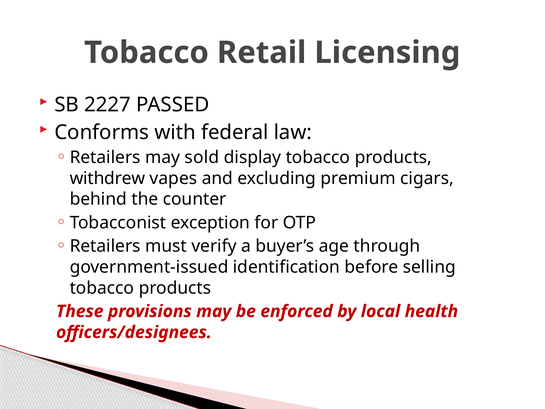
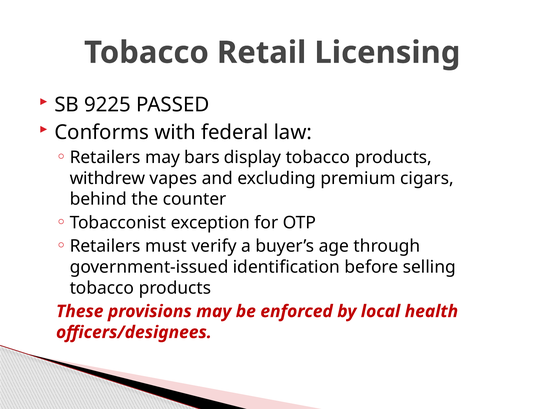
2227: 2227 -> 9225
sold: sold -> bars
